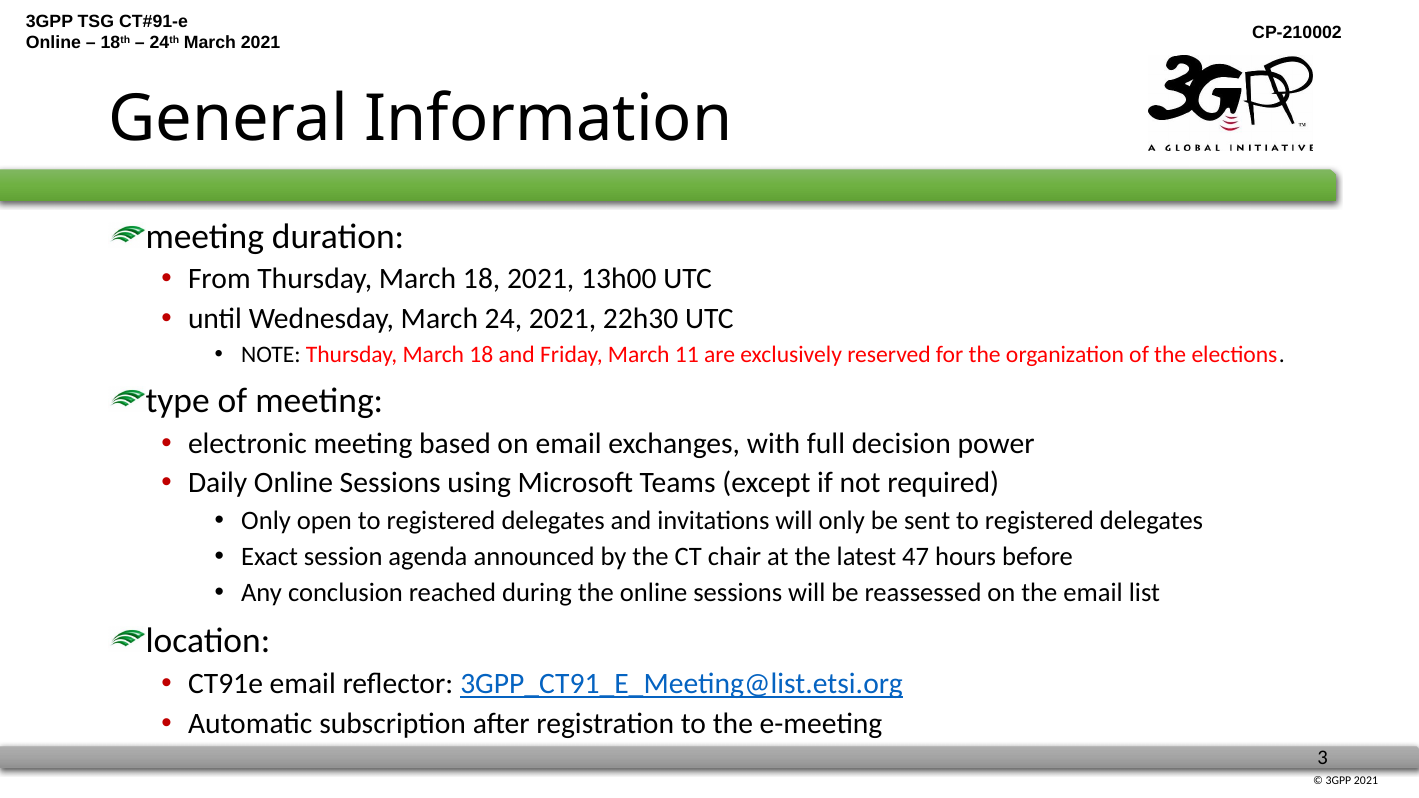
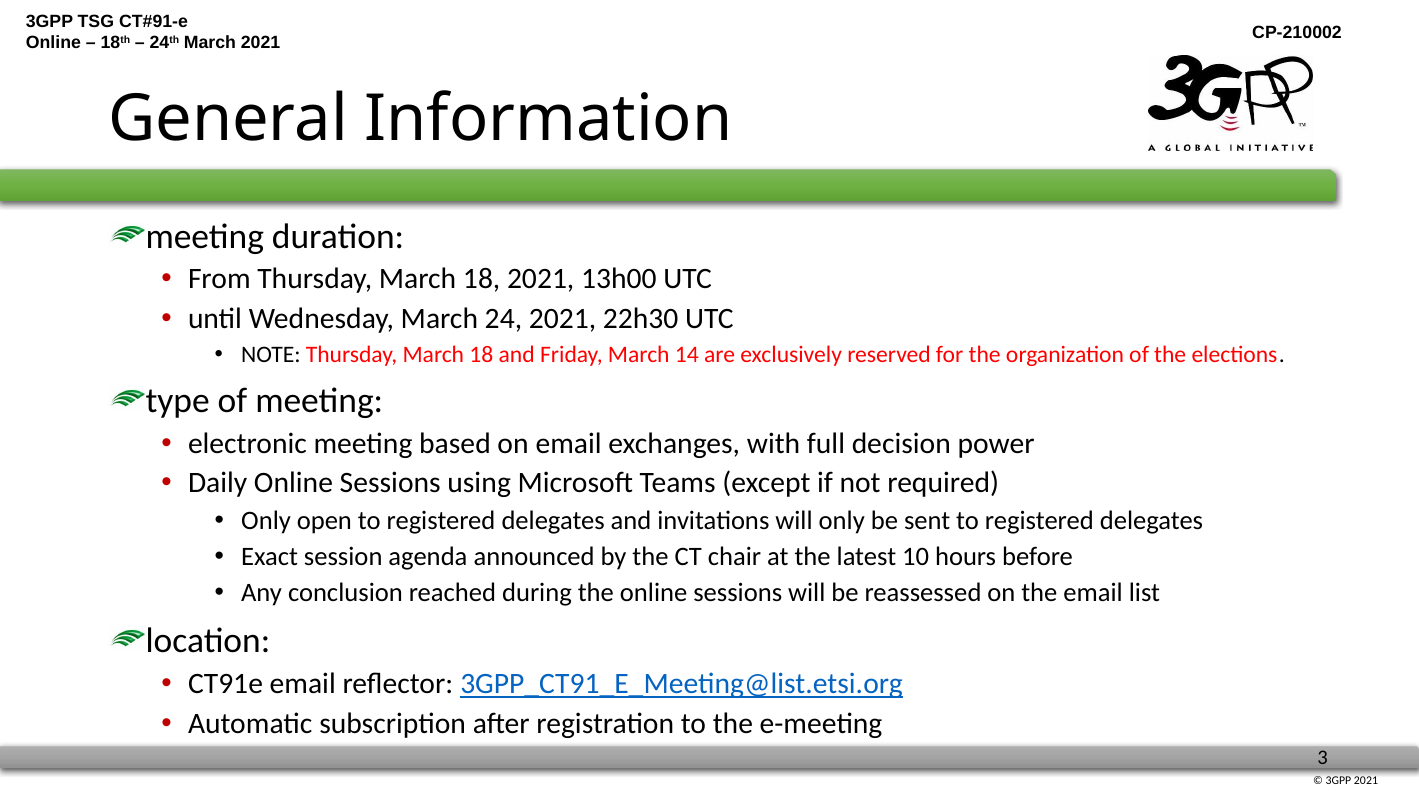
11: 11 -> 14
47: 47 -> 10
